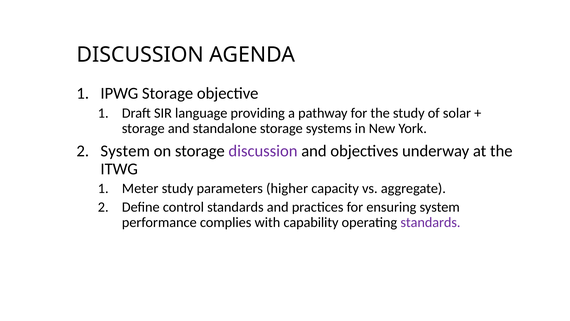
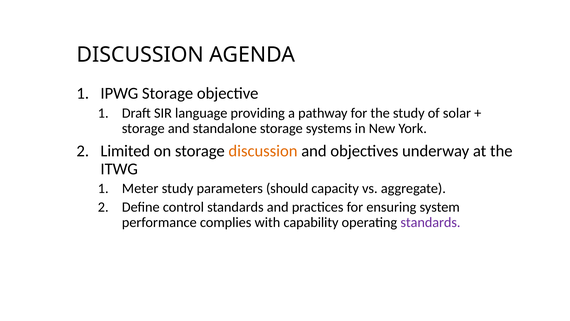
System at (125, 151): System -> Limited
discussion at (263, 151) colour: purple -> orange
higher: higher -> should
